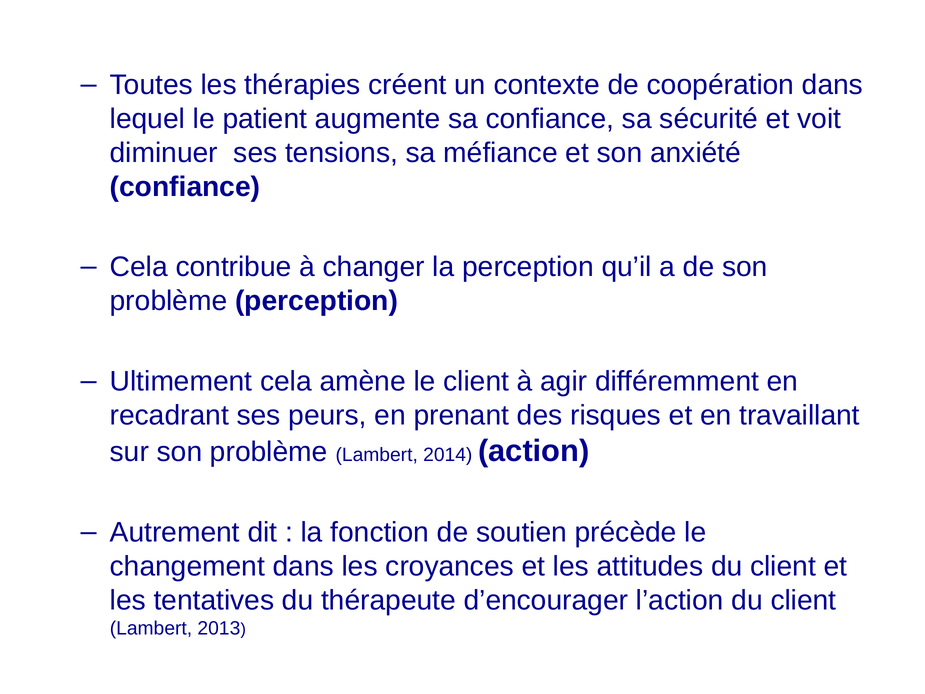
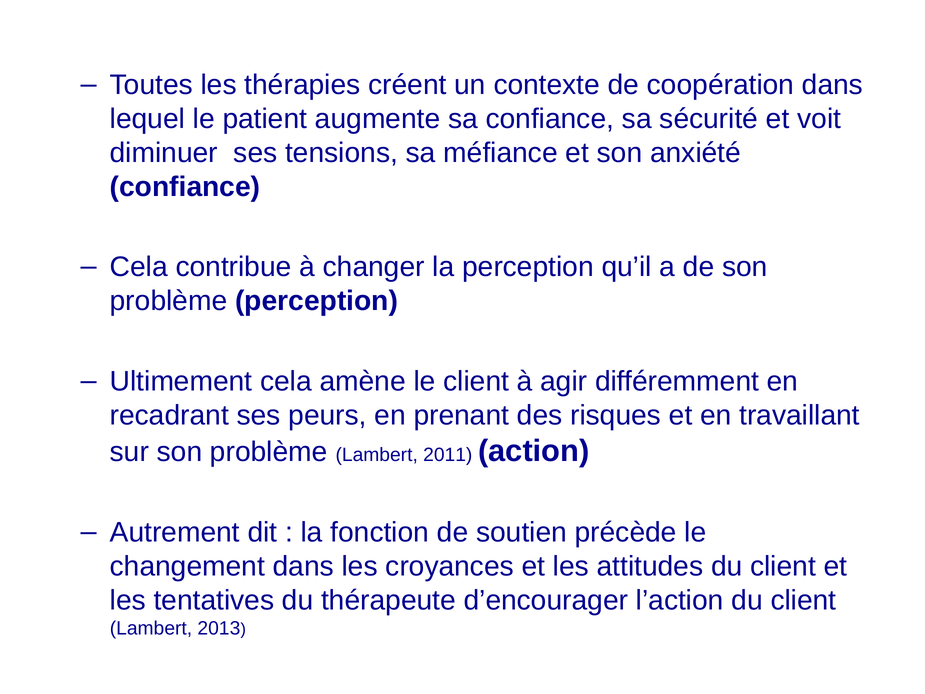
2014: 2014 -> 2011
